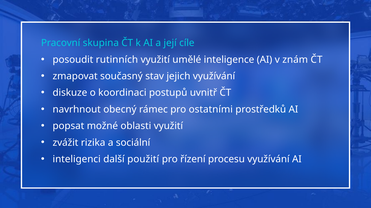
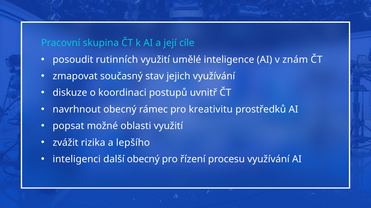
ostatními: ostatními -> kreativitu
sociální: sociální -> lepšího
další použití: použití -> obecný
